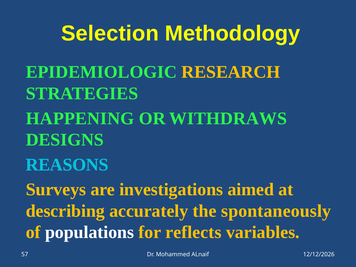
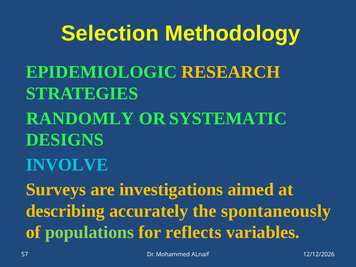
HAPPENING: HAPPENING -> RANDOMLY
WITHDRAWS: WITHDRAWS -> SYSTEMATIC
REASONS: REASONS -> INVOLVE
populations colour: white -> light green
